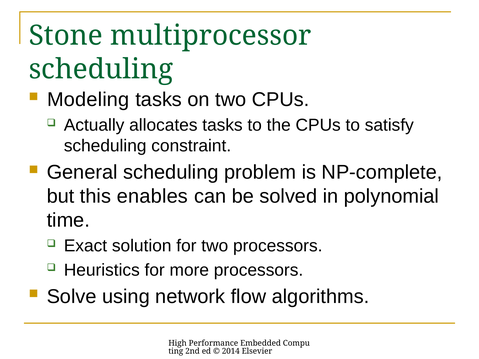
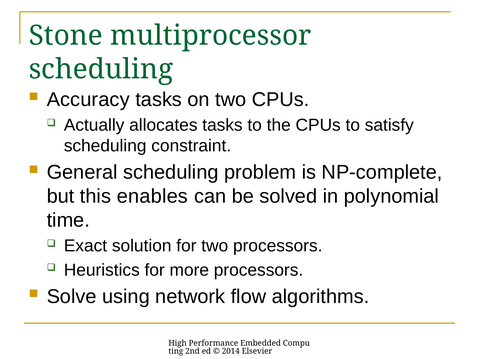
Modeling: Modeling -> Accuracy
